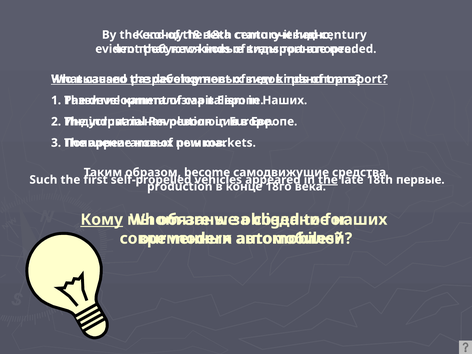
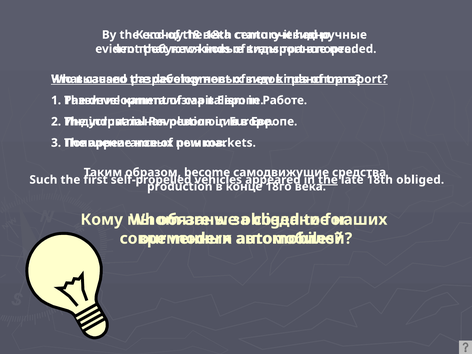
century at (344, 35): century -> ручные
Наших at (285, 100): Наших -> Работе
18th первые: первые -> obliged
Кому underline: present -> none
